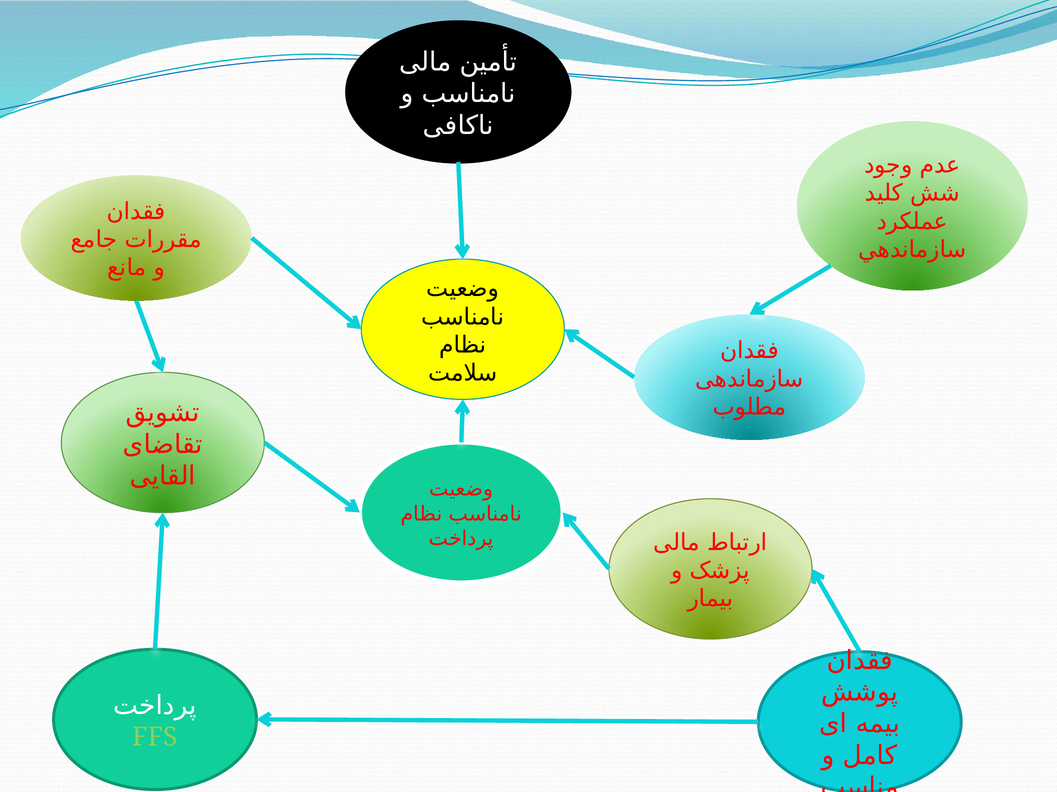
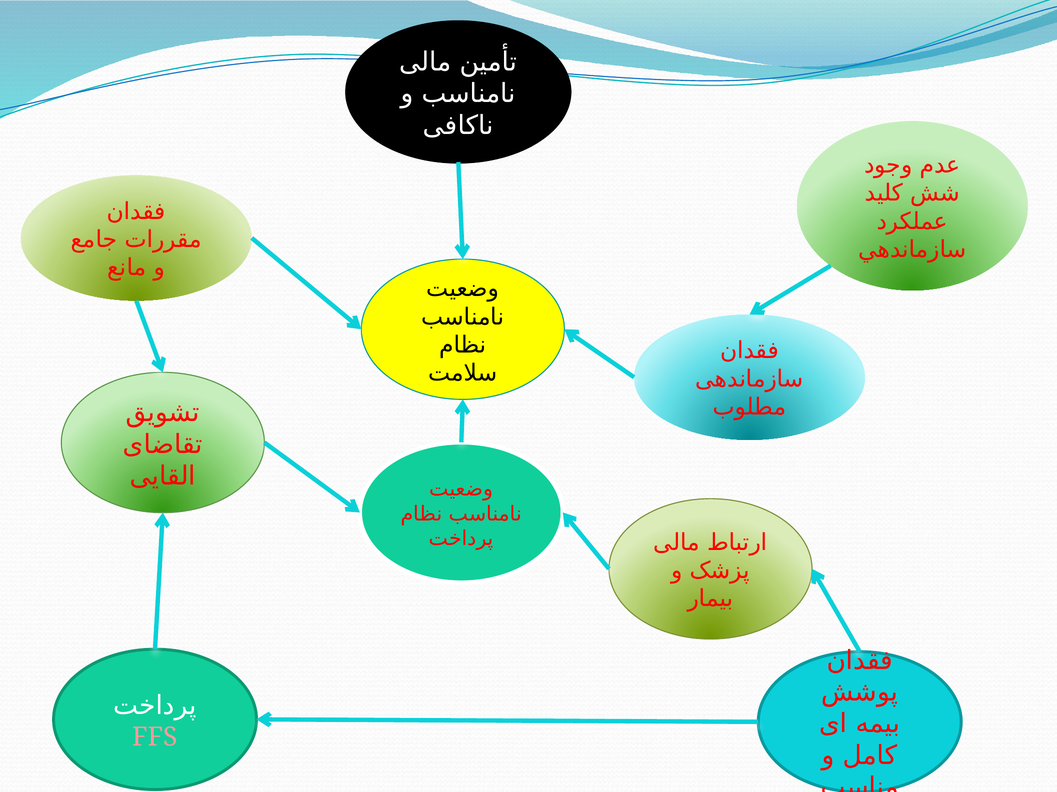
FFS colour: light green -> pink
